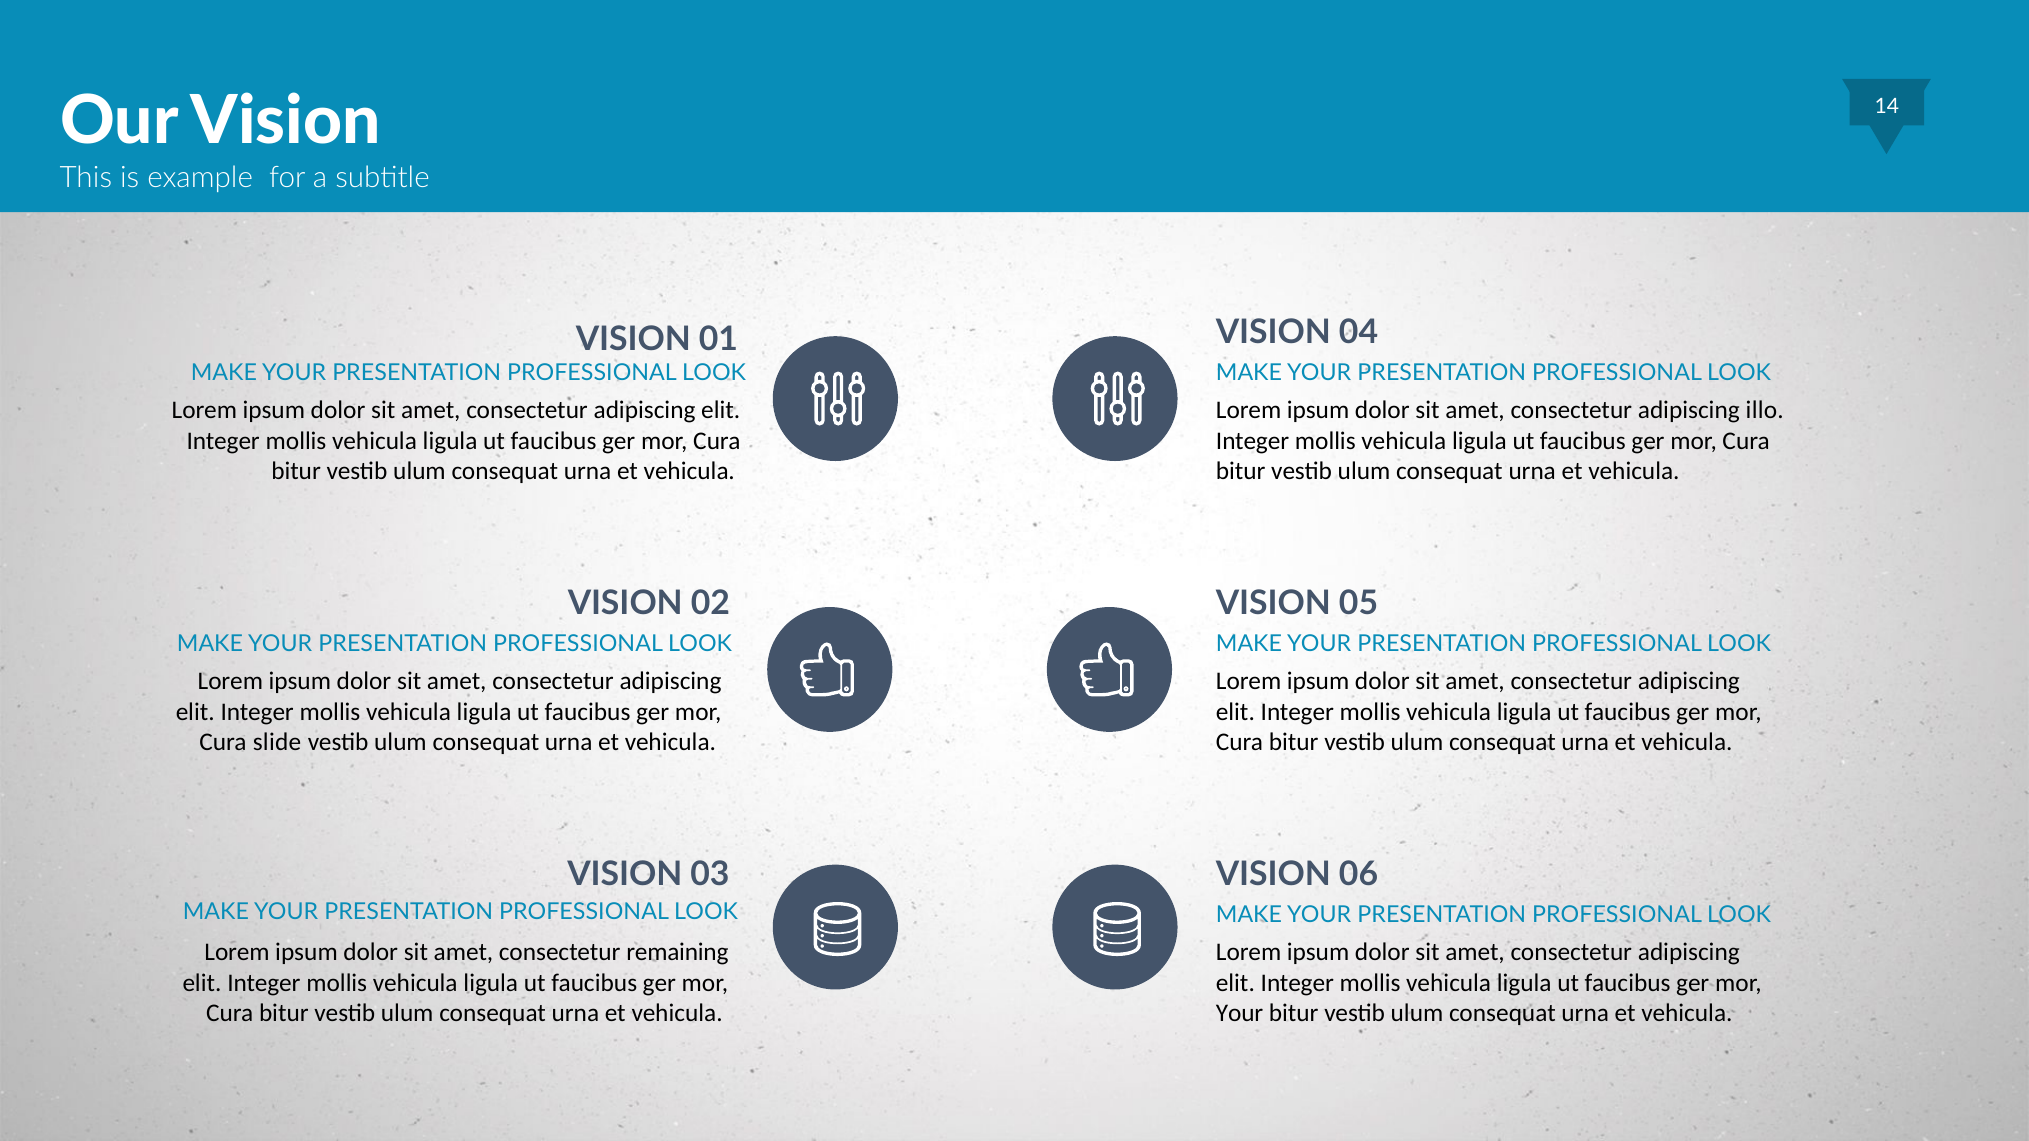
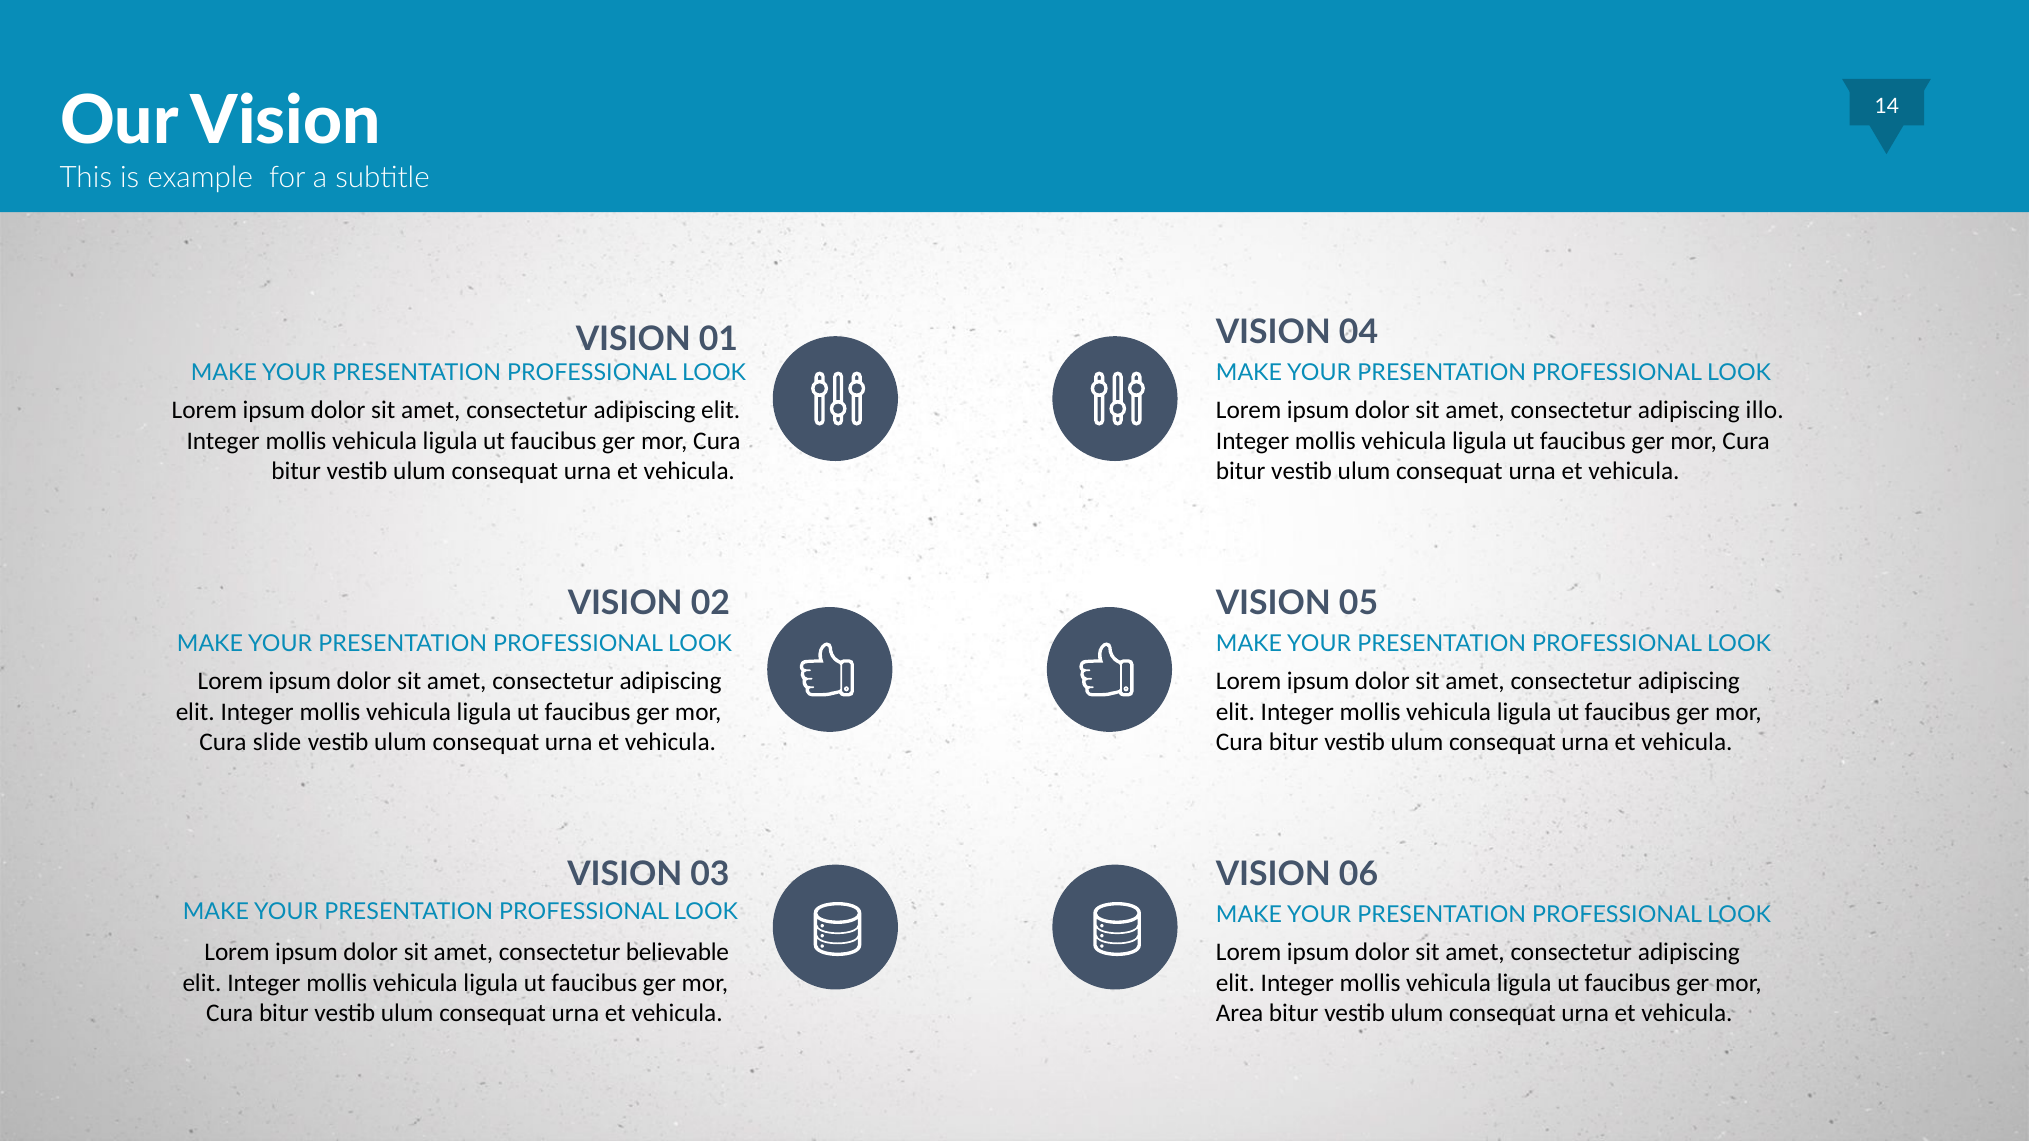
remaining: remaining -> believable
Your at (1240, 1013): Your -> Area
